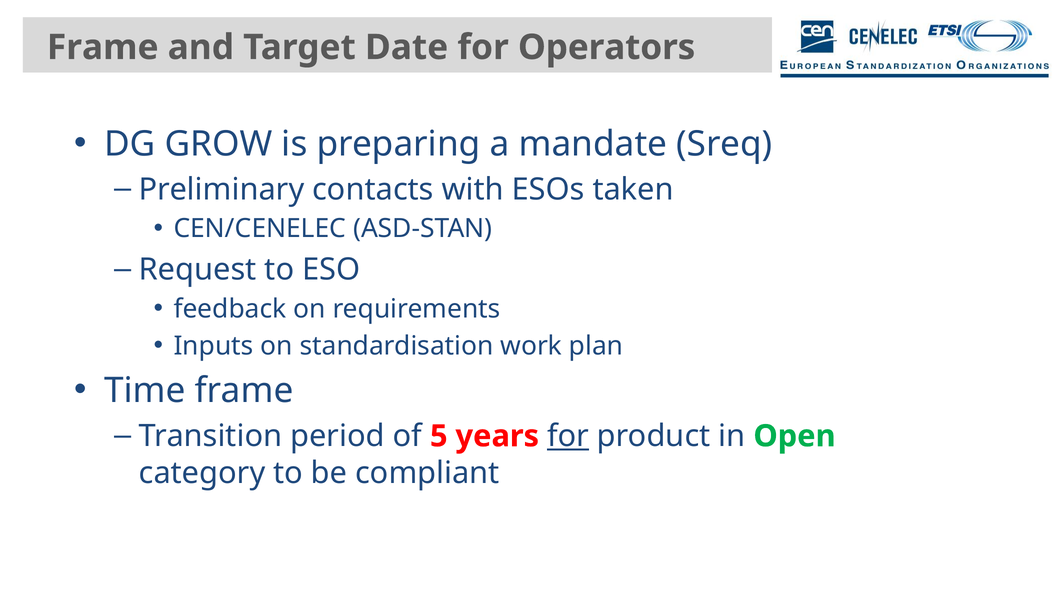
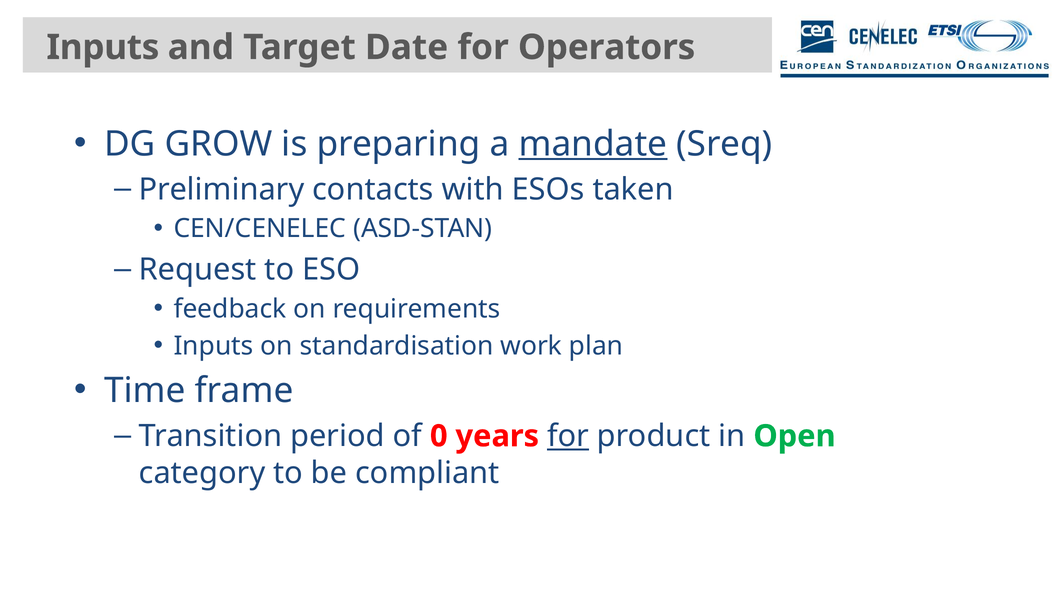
Frame at (103, 47): Frame -> Inputs
mandate underline: none -> present
5: 5 -> 0
